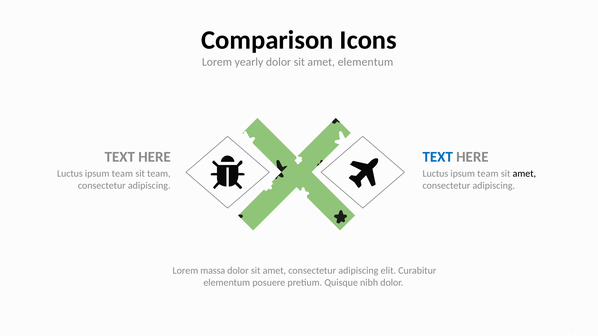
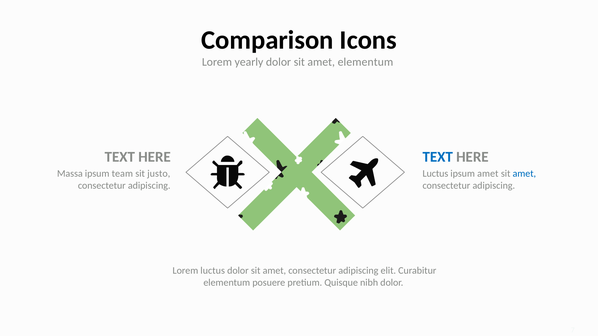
Luctus at (70, 174): Luctus -> Massa
sit team: team -> justo
team at (488, 174): team -> amet
amet at (524, 174) colour: black -> blue
Lorem massa: massa -> luctus
